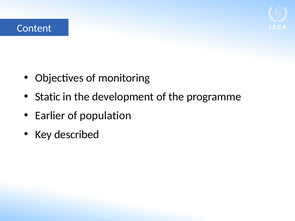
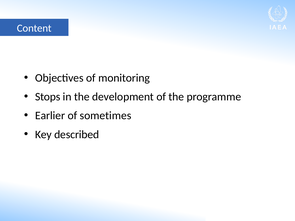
Static: Static -> Stops
population: population -> sometimes
